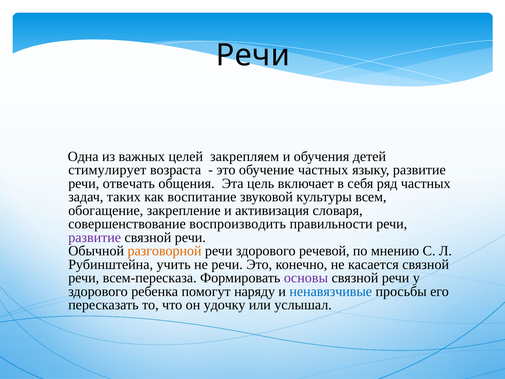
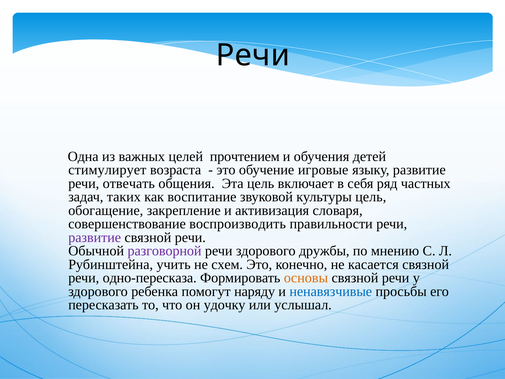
закрепляем: закрепляем -> прочтением
обучение частных: частных -> игровые
культуры всем: всем -> цель
разговорной colour: orange -> purple
речевой: речевой -> дружбы
не речи: речи -> схем
всем-пересказа: всем-пересказа -> одно-пересказа
основы colour: purple -> orange
